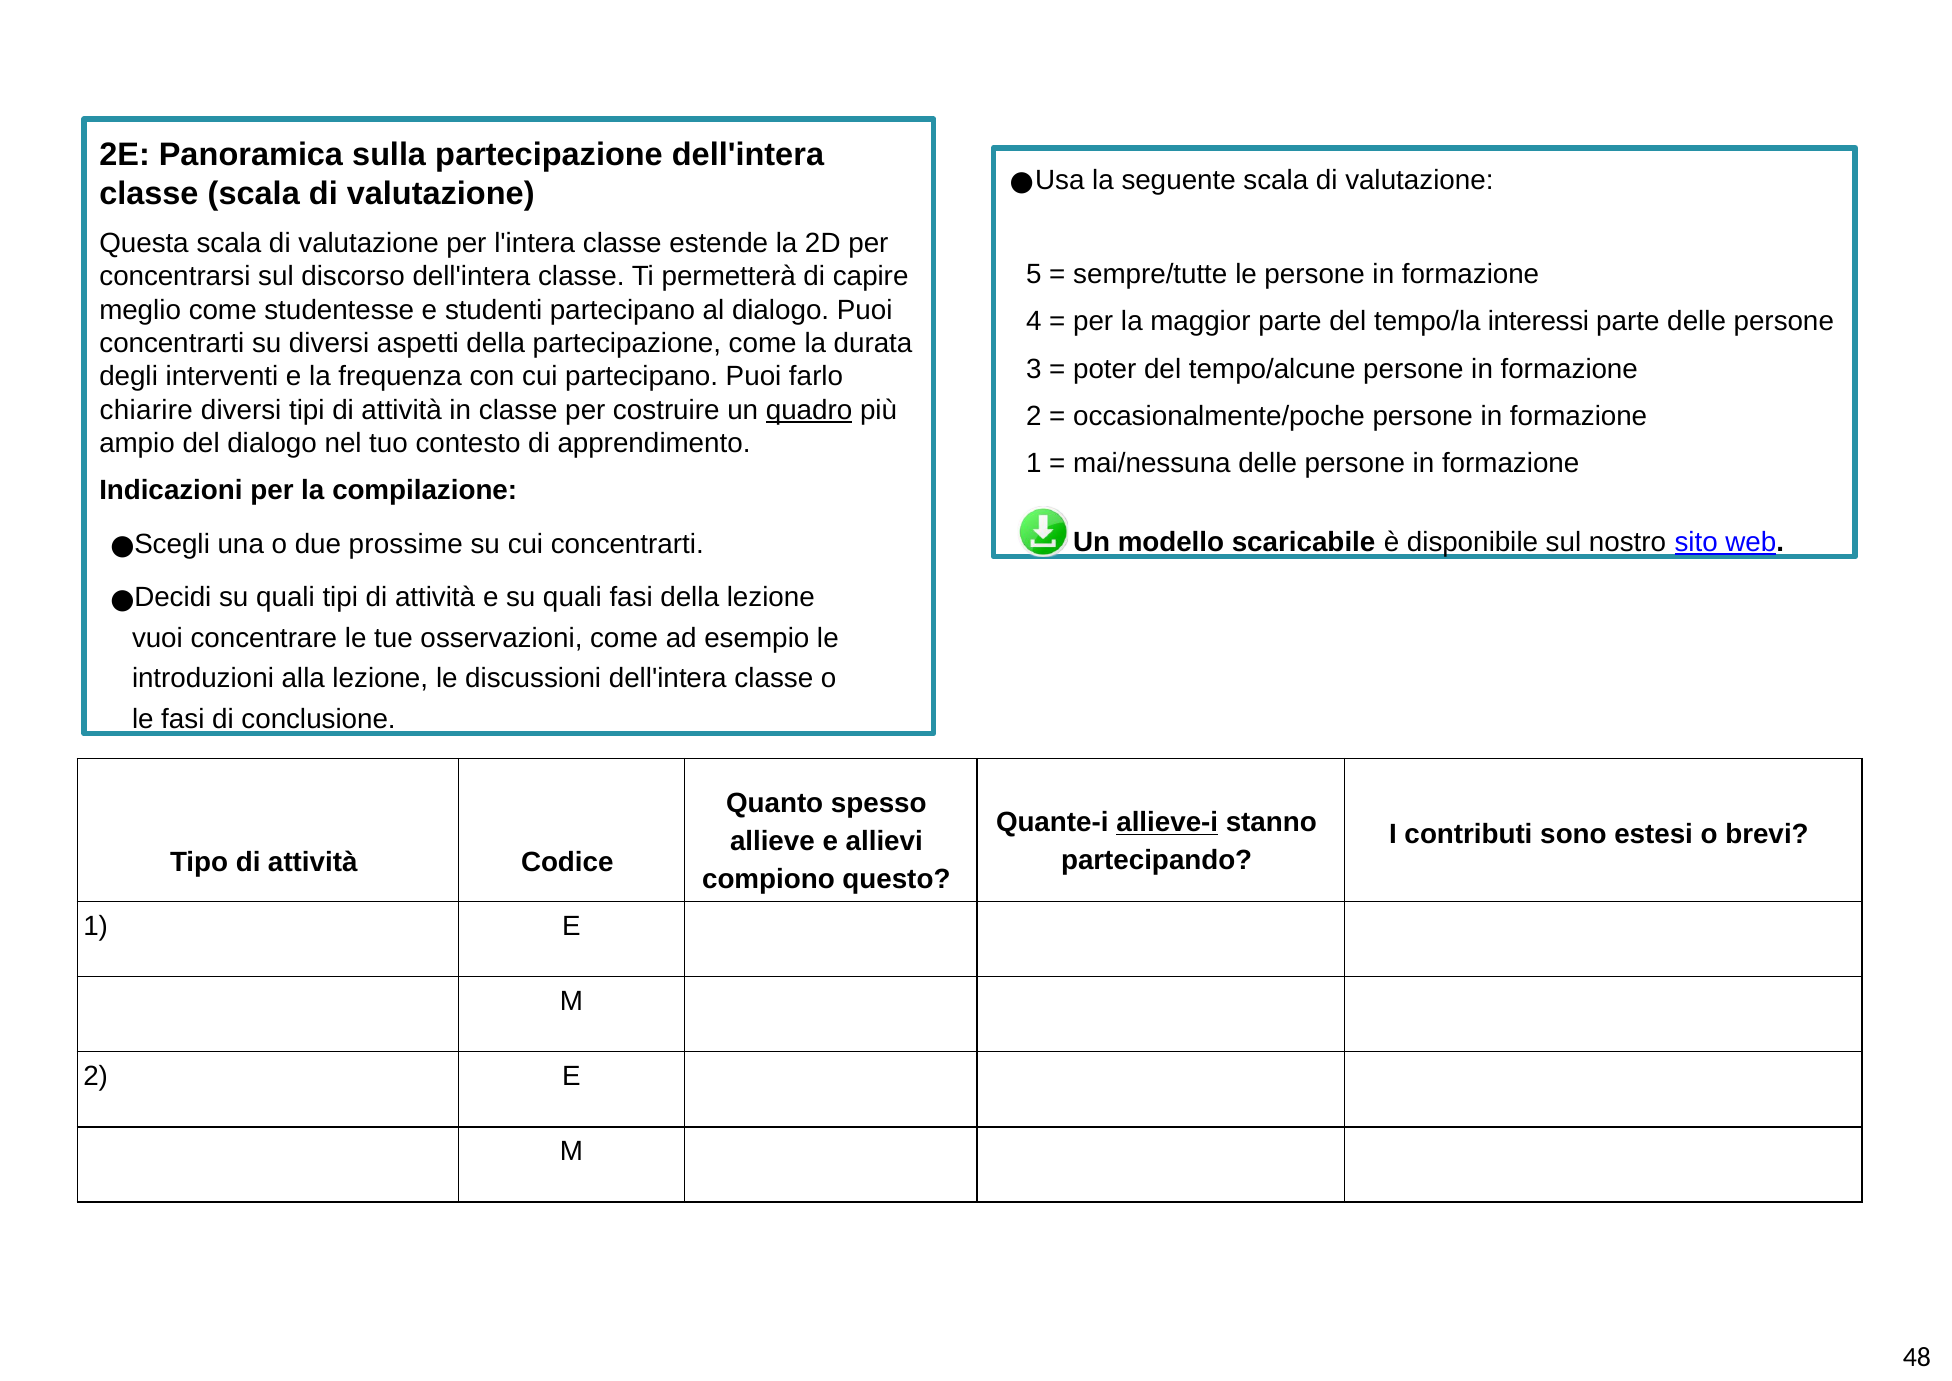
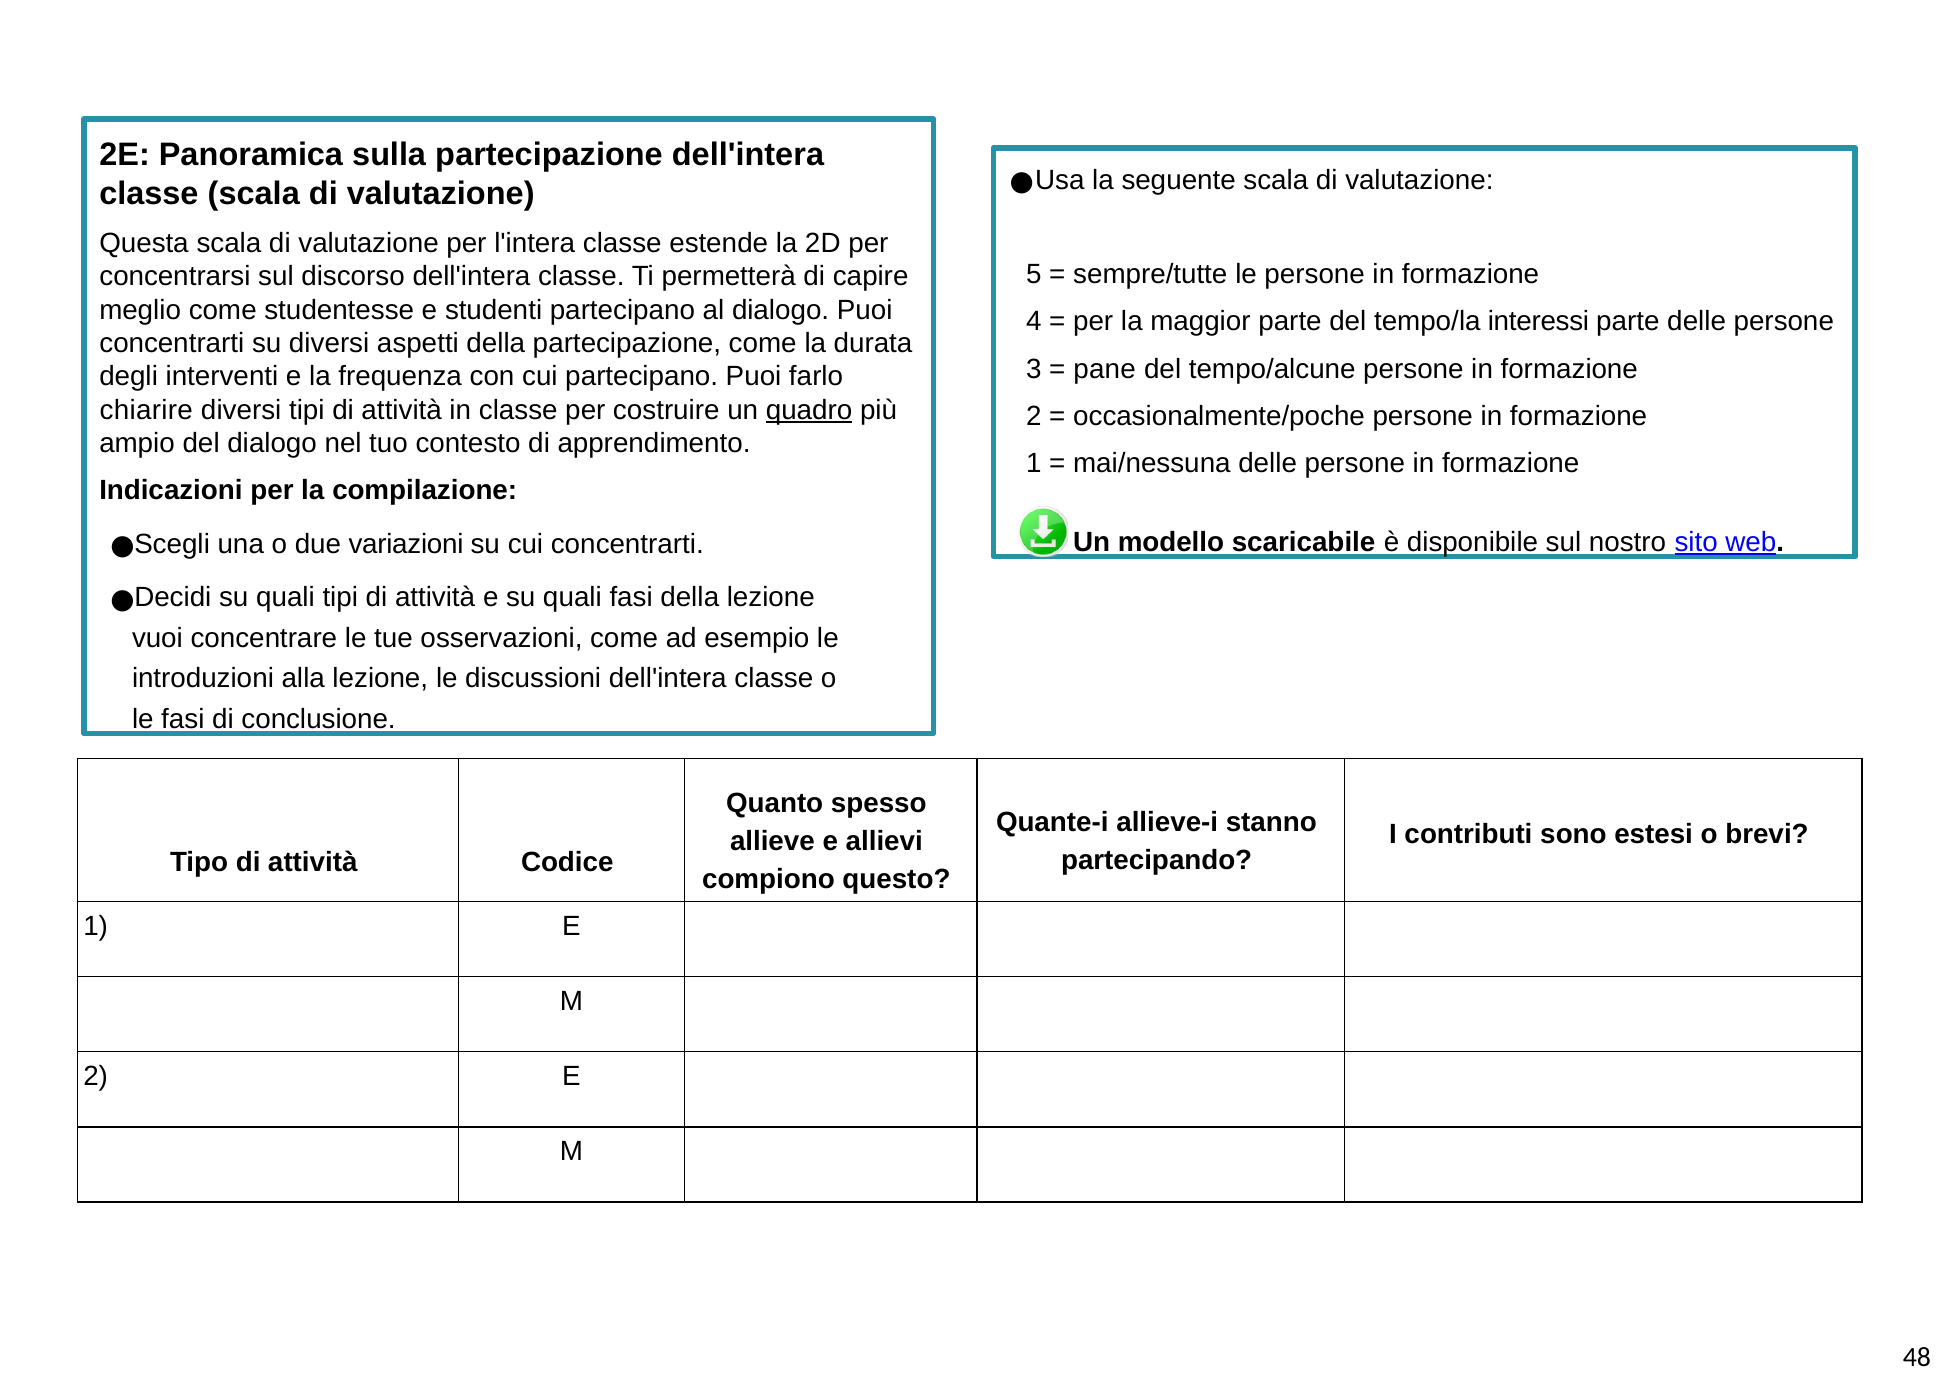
poter: poter -> pane
prossime: prossime -> variazioni
allieve-i underline: present -> none
